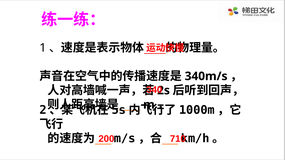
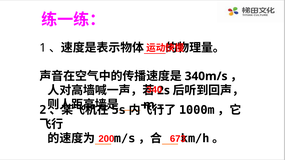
710: 710 -> 673
